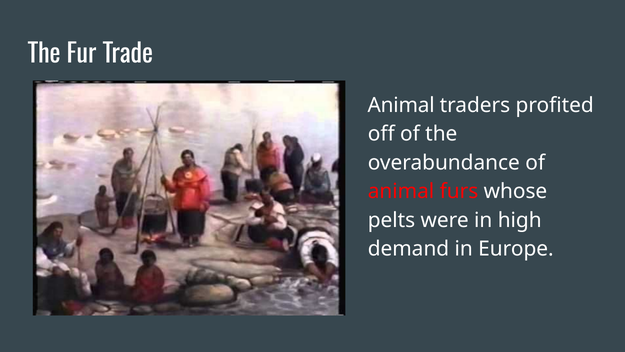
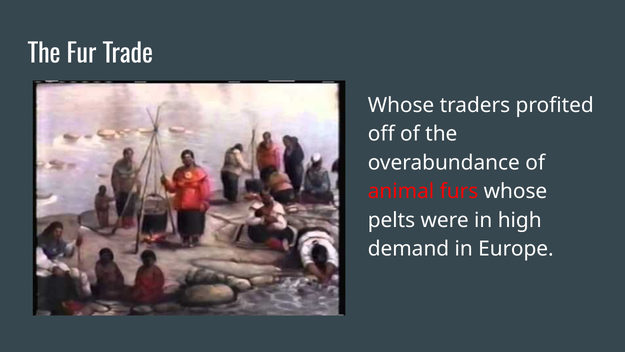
Animal at (401, 105): Animal -> Whose
